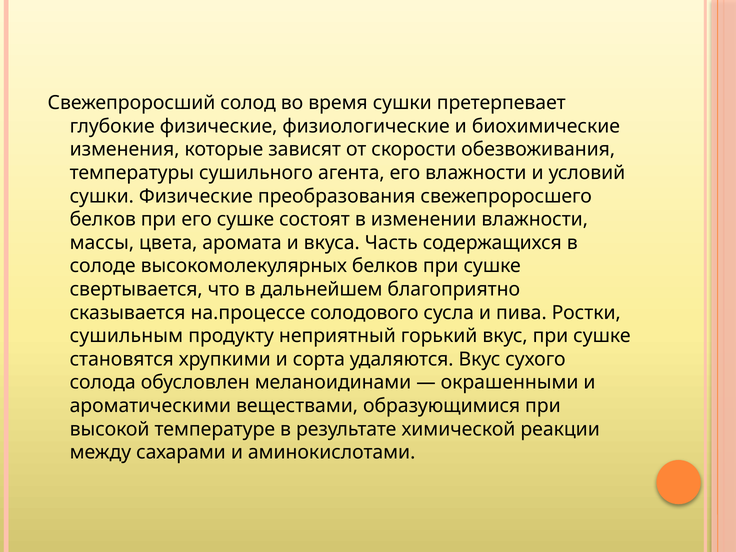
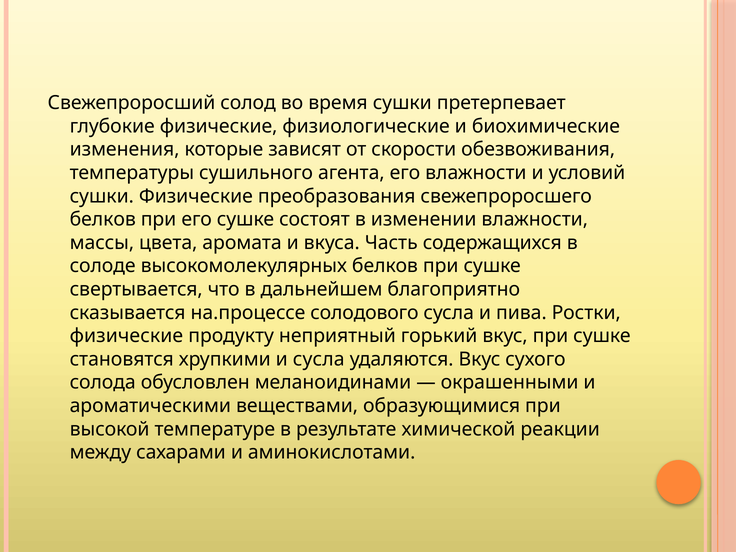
сушильным at (126, 336): сушильным -> физические
и сорта: сорта -> сусла
